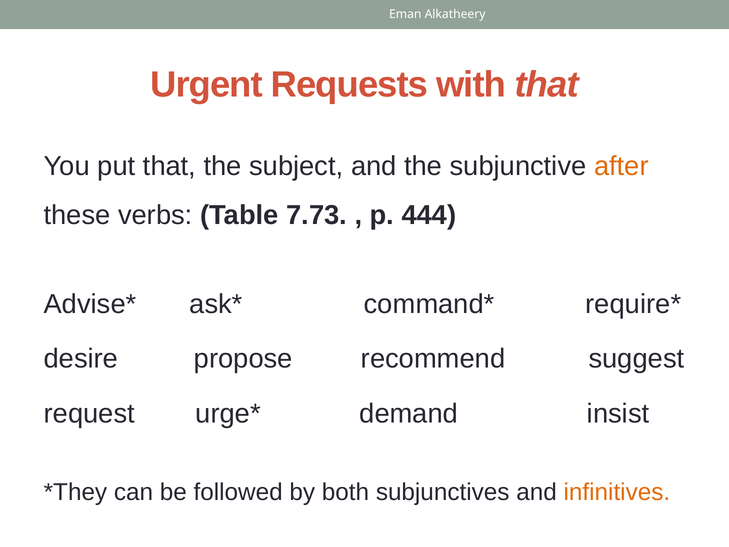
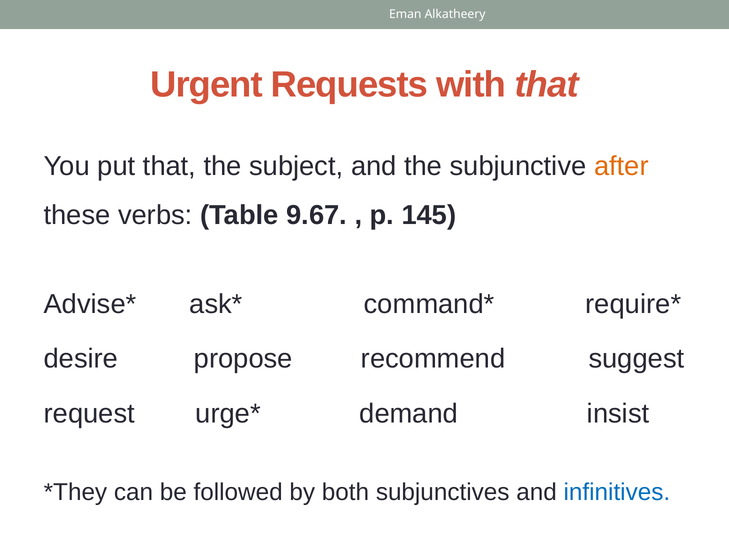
7.73: 7.73 -> 9.67
444: 444 -> 145
infinitives colour: orange -> blue
